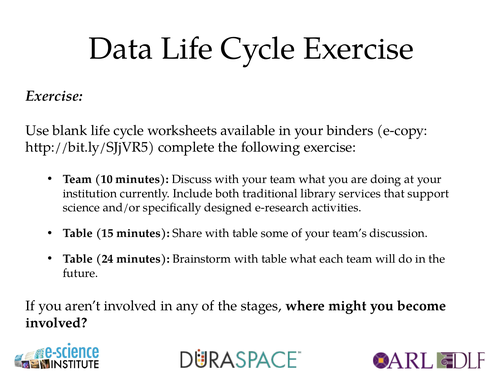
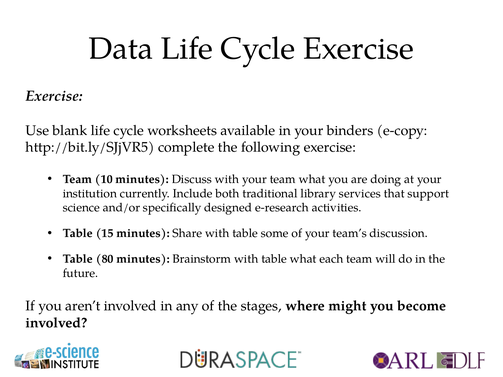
24: 24 -> 80
